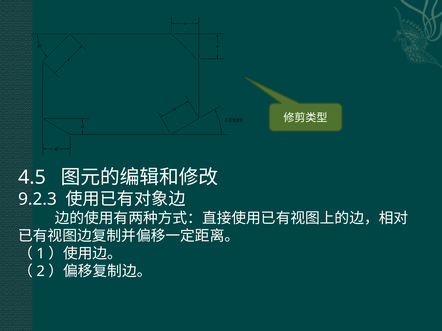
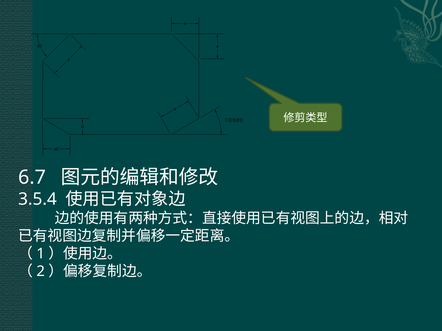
4.5: 4.5 -> 6.7
9.2.3: 9.2.3 -> 3.5.4
